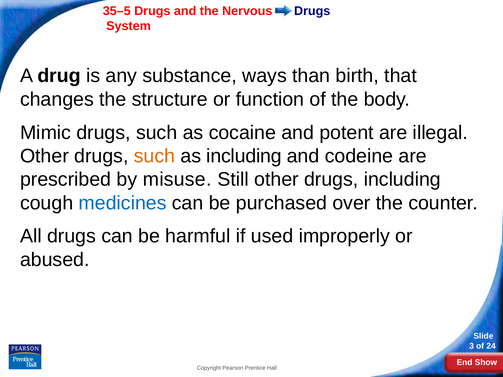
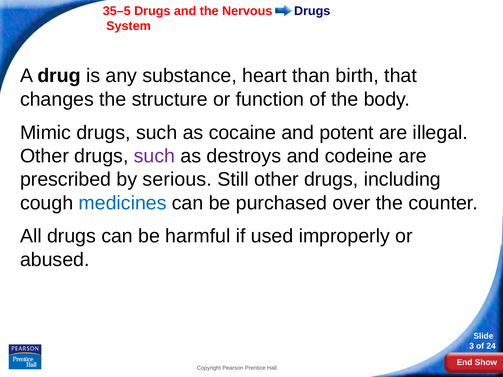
ways: ways -> heart
such at (154, 156) colour: orange -> purple
as including: including -> destroys
misuse: misuse -> serious
